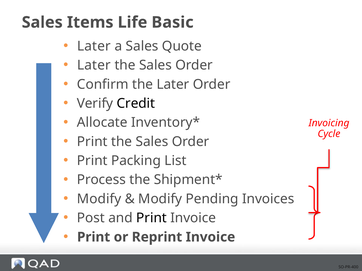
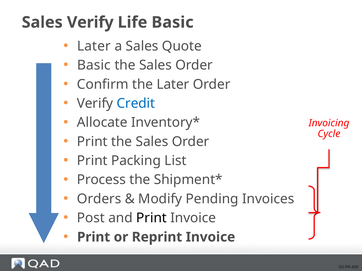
Sales Items: Items -> Verify
Later at (94, 65): Later -> Basic
Credit colour: black -> blue
Modify at (99, 199): Modify -> Orders
